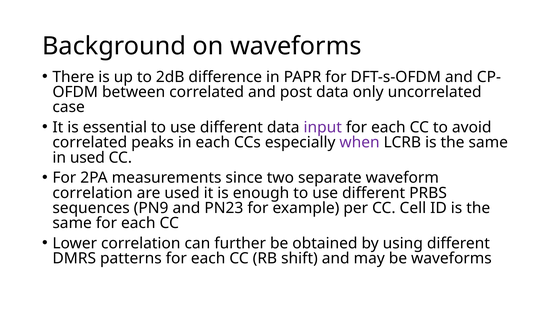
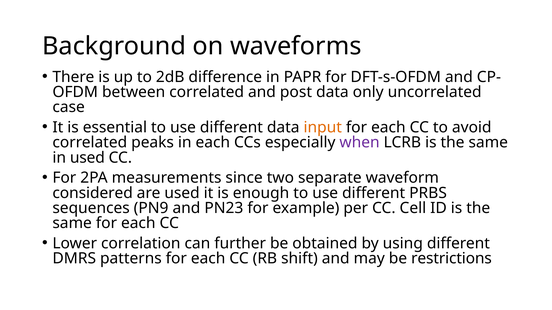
input colour: purple -> orange
correlation at (93, 193): correlation -> considered
be waveforms: waveforms -> restrictions
